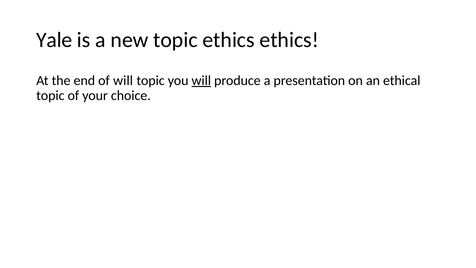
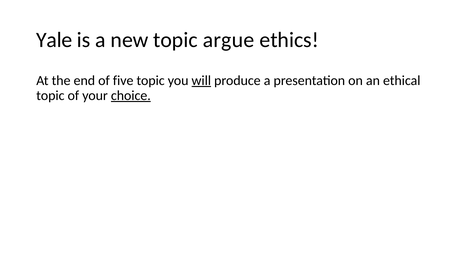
topic ethics: ethics -> argue
of will: will -> five
choice underline: none -> present
